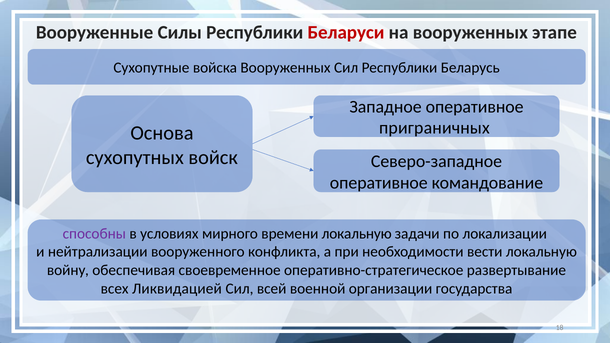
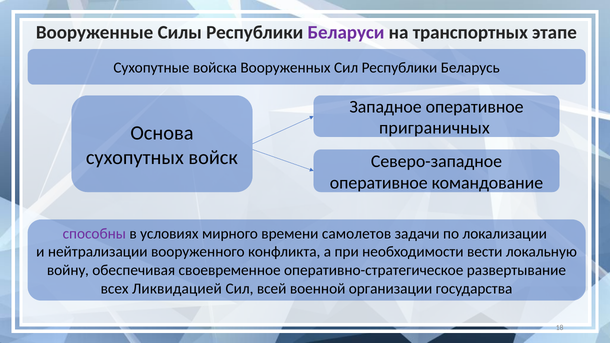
Беларуси colour: red -> purple
на вооруженных: вооруженных -> транспортных
времени локальную: локальную -> самолетов
